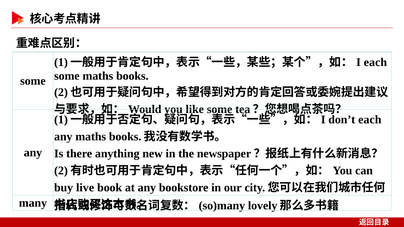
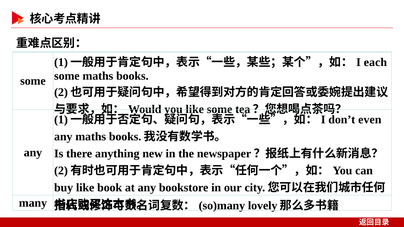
don’t each: each -> even
buy live: live -> like
